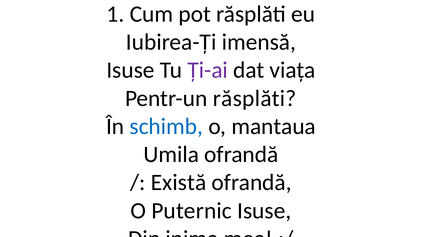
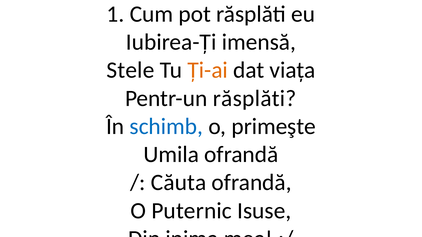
Isuse at (131, 70): Isuse -> Stele
Ți-ai colour: purple -> orange
mantaua: mantaua -> primeşte
Există: Există -> Căuta
